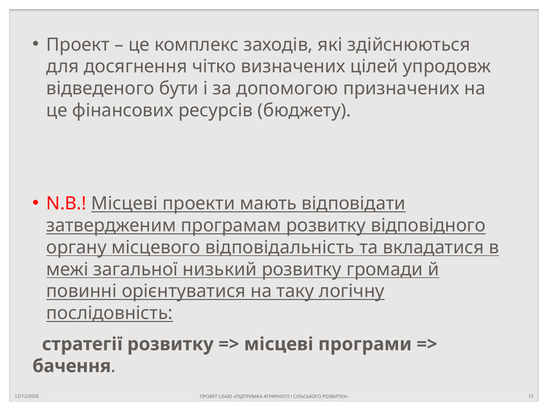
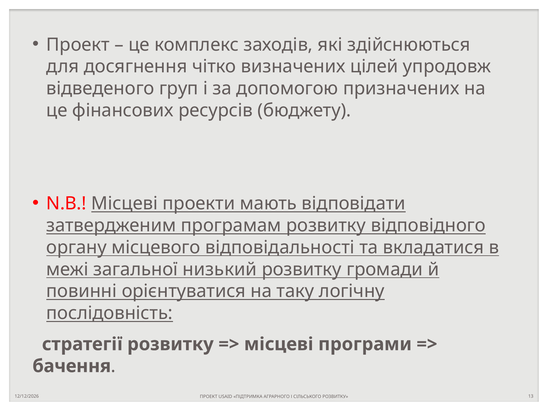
бути: бути -> груп
відповідальність: відповідальність -> відповідальності
